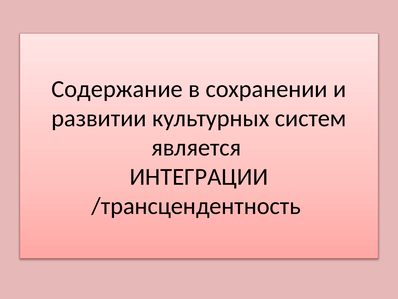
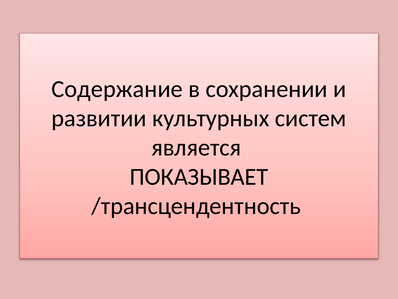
ИНТЕГРАЦИИ: ИНТЕГРАЦИИ -> ПОКАЗЫВАЕТ
